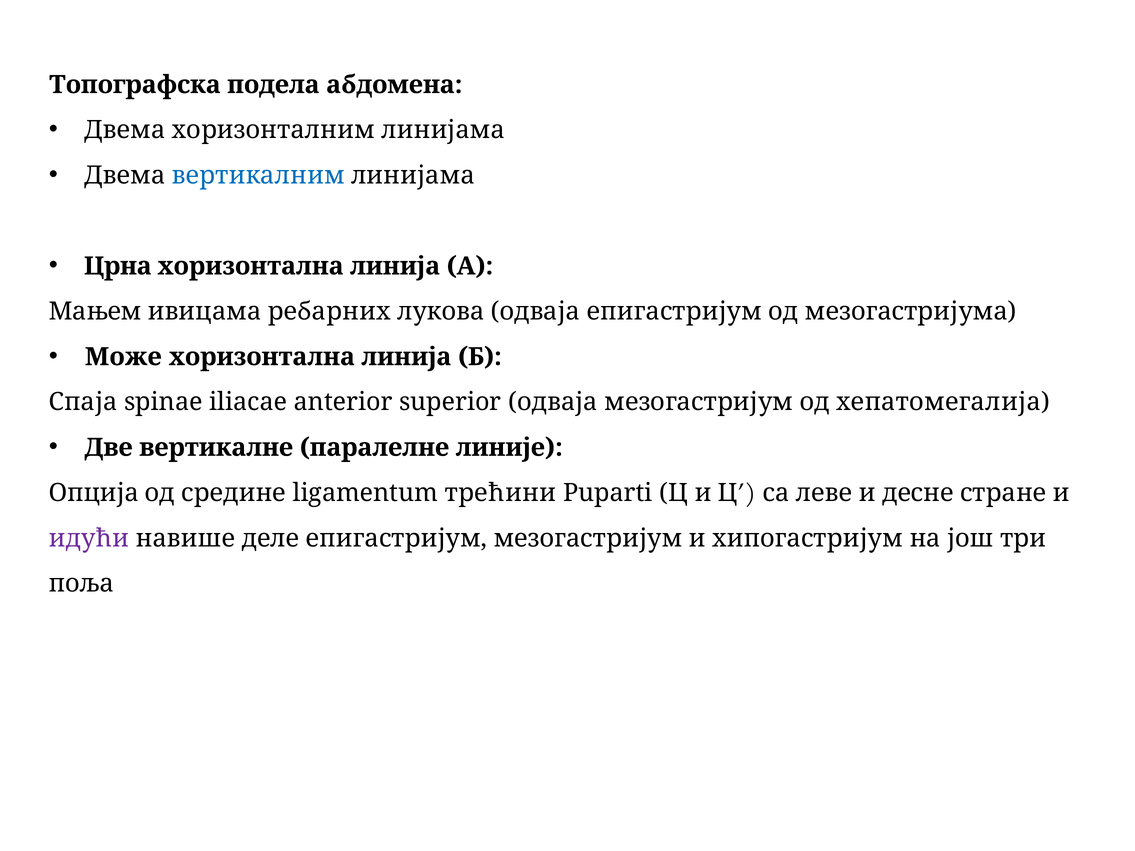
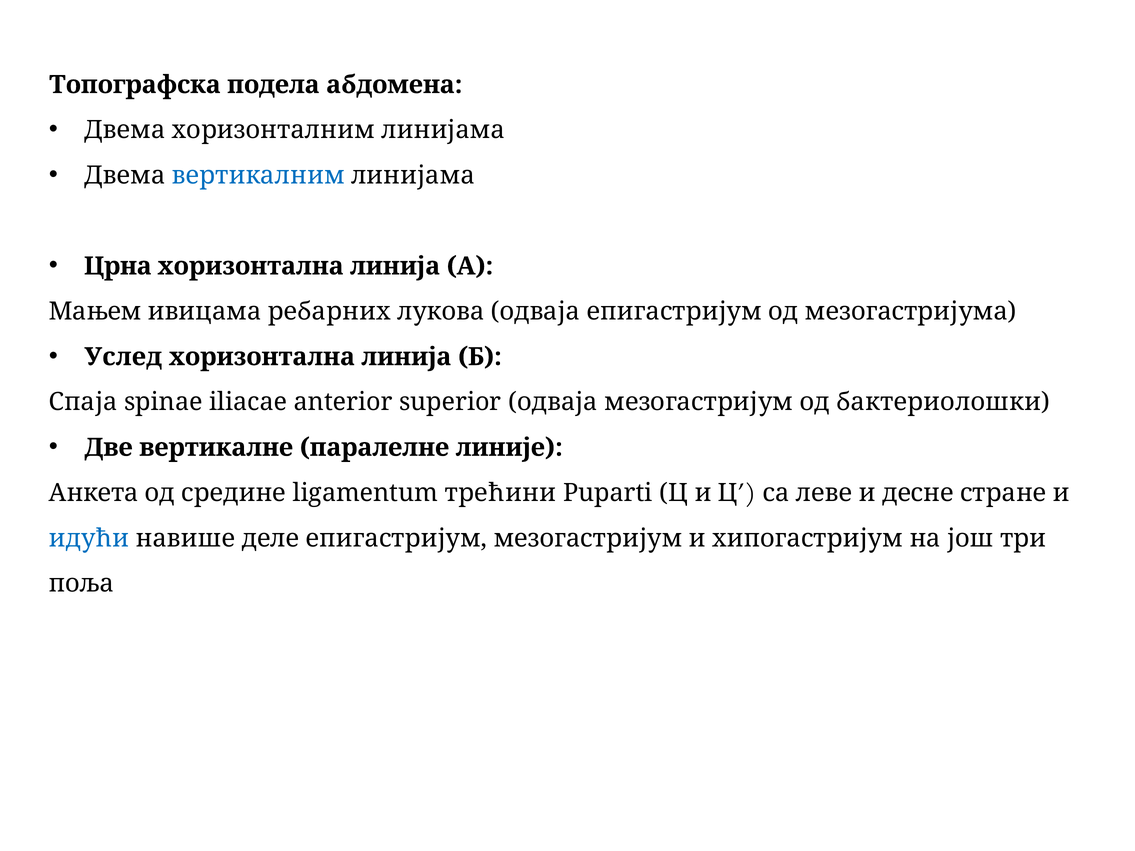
Може: Може -> Услед
хепатомегалија: хепатомегалија -> бактериолошки
Опција: Опција -> Анкета
идући colour: purple -> blue
